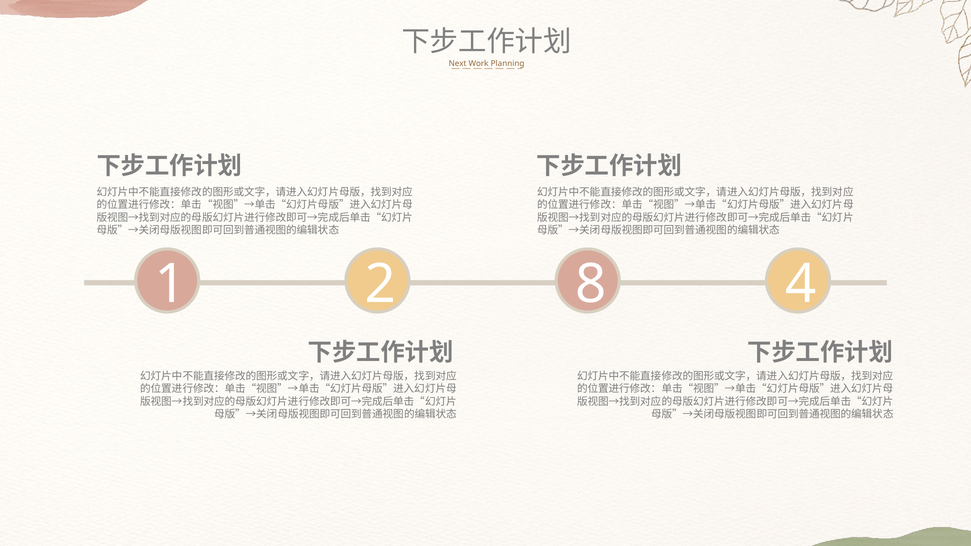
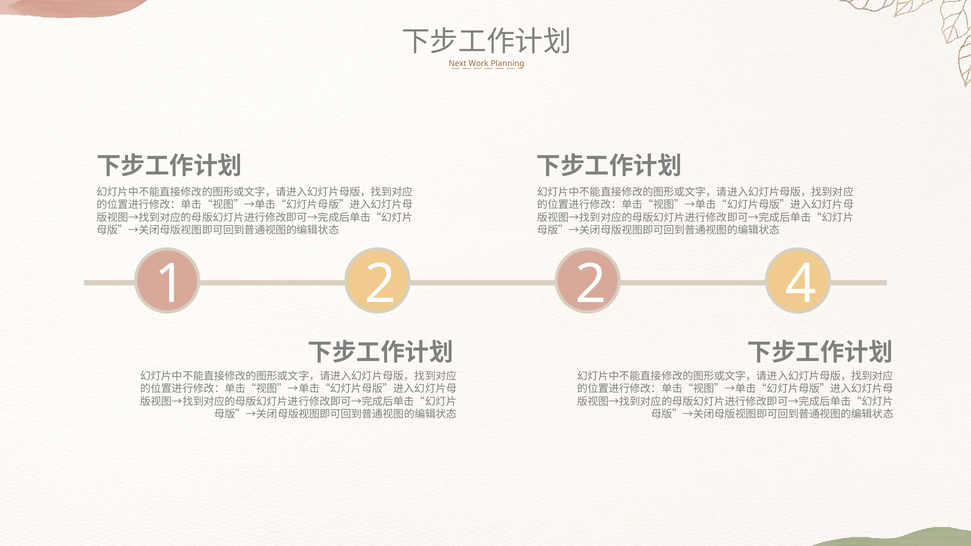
2 8: 8 -> 2
